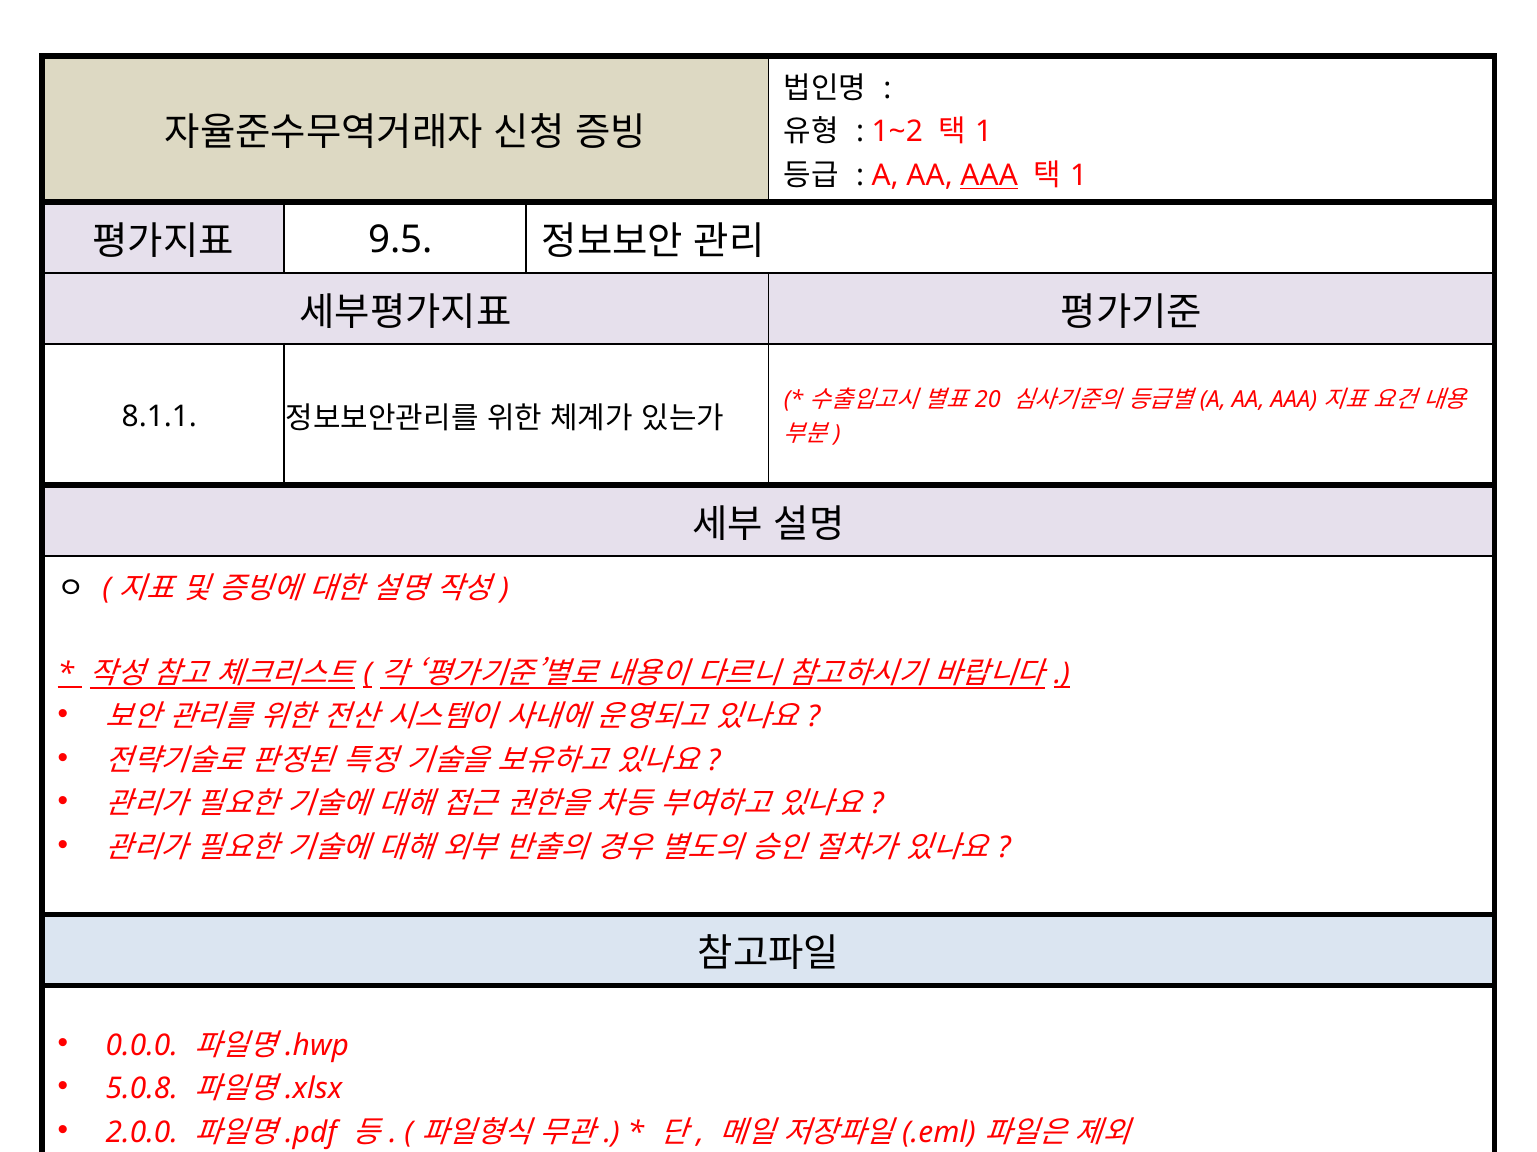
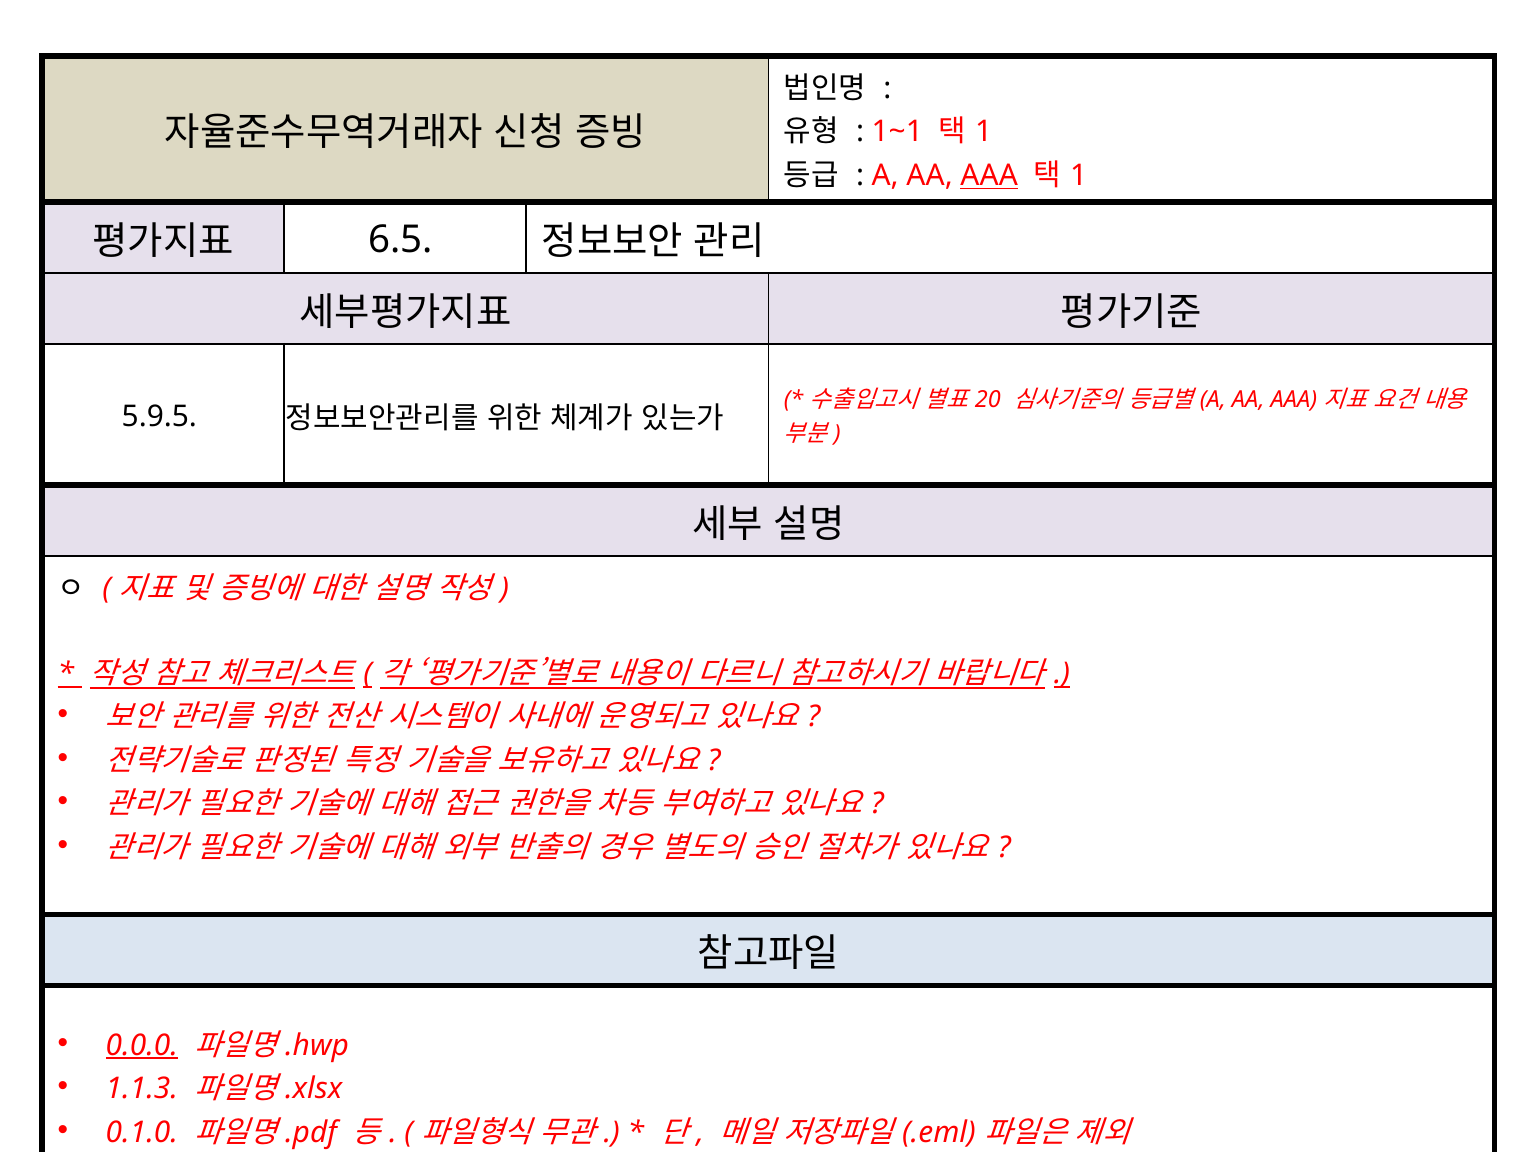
1~2: 1~2 -> 1~1
9.5: 9.5 -> 6.5
8.1.1: 8.1.1 -> 5.9.5
0.0.0 underline: none -> present
5.0.8: 5.0.8 -> 1.1.3
2.0.0: 2.0.0 -> 0.1.0
